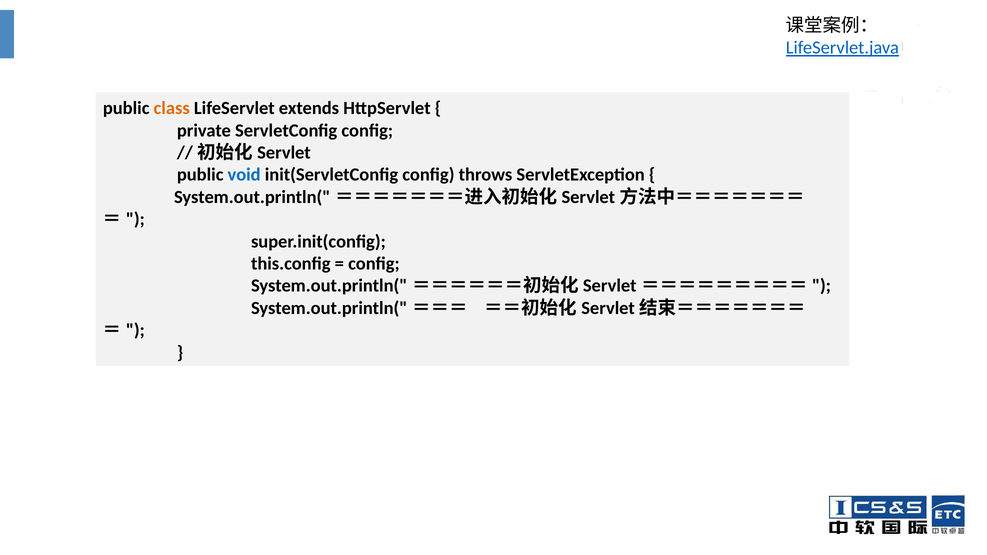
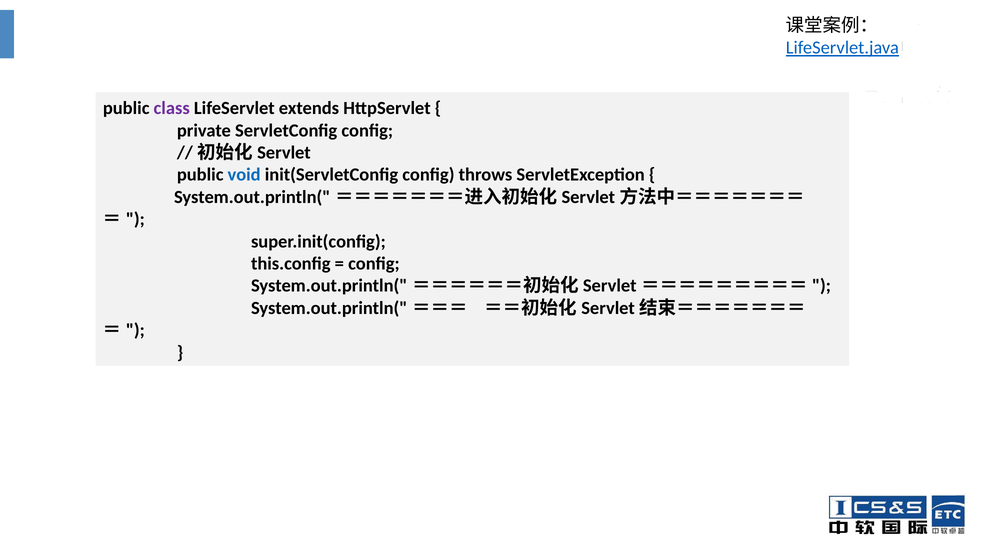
class colour: orange -> purple
